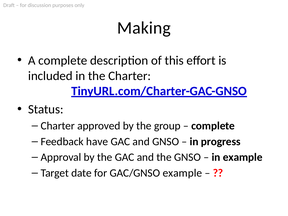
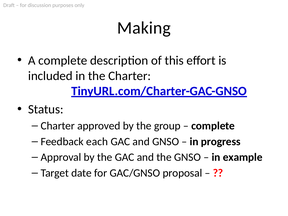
have: have -> each
GAC/GNSO example: example -> proposal
